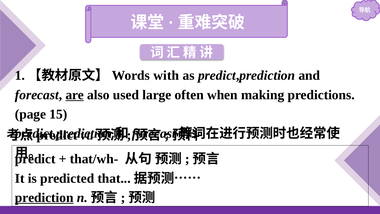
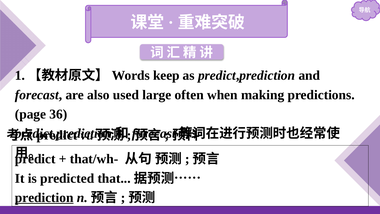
with: with -> keep
are underline: present -> none
15: 15 -> 36
